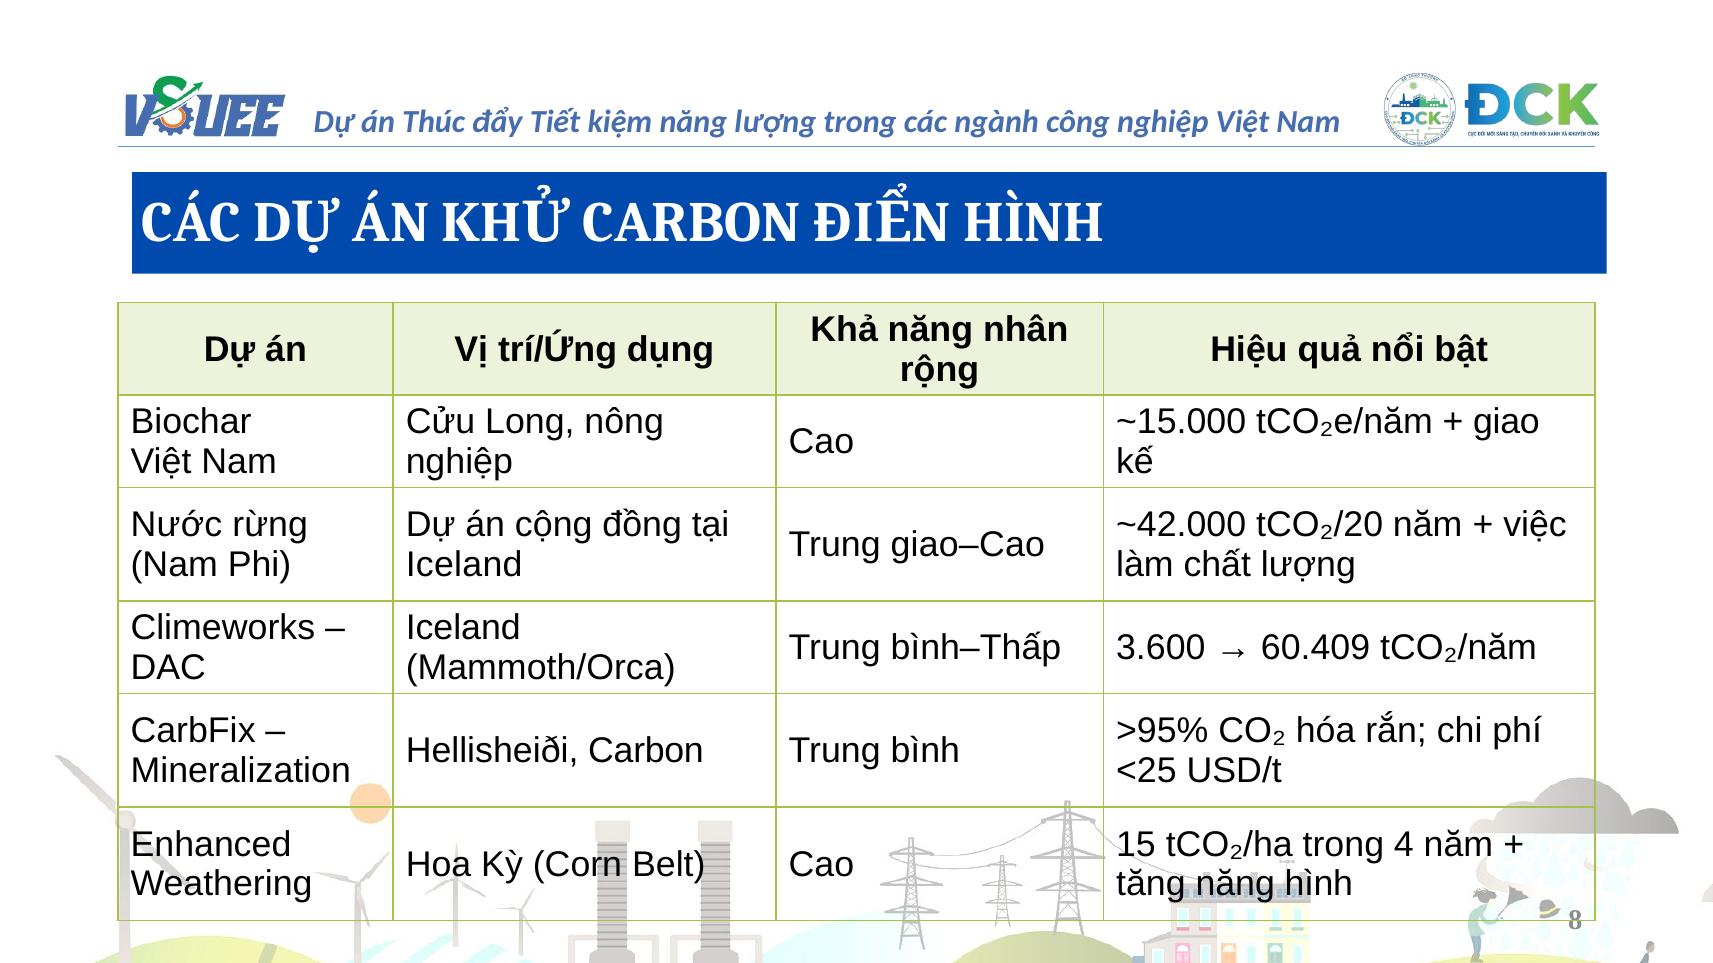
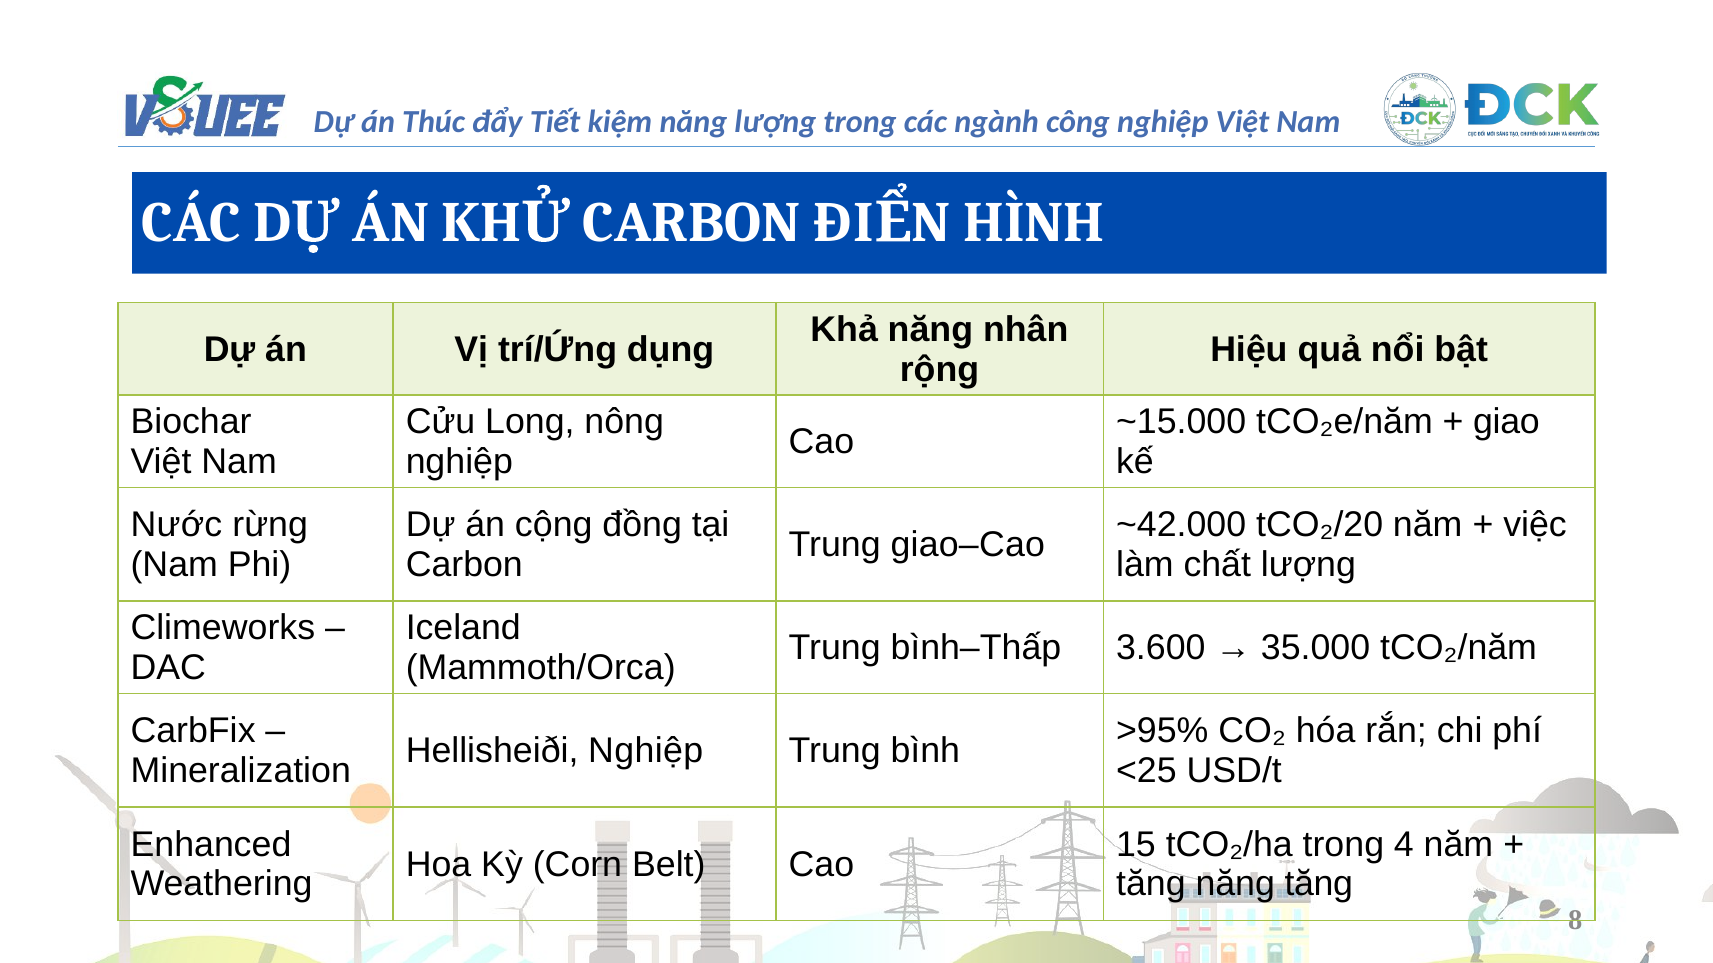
Iceland at (464, 565): Iceland -> Carbon
60.409: 60.409 -> 35.000
Hellisheiði Carbon: Carbon -> Nghiệp
năng hình: hình -> tăng
